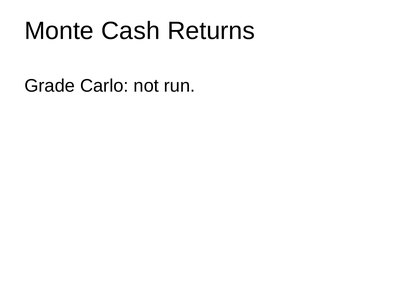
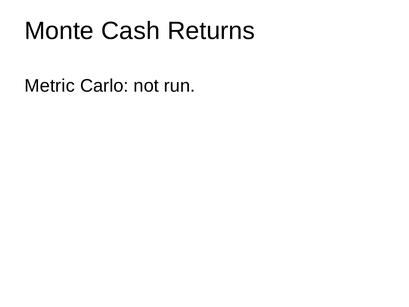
Grade: Grade -> Metric
